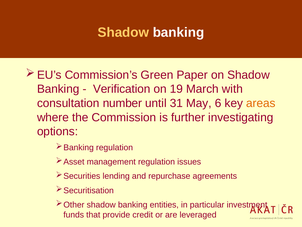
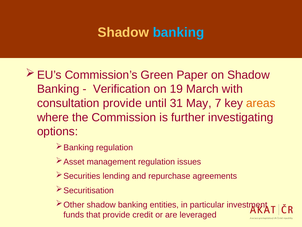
banking at (178, 32) colour: white -> light blue
consultation number: number -> provide
6: 6 -> 7
